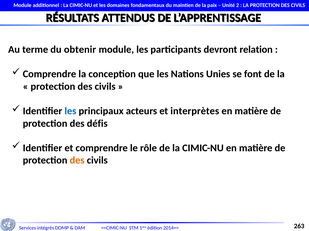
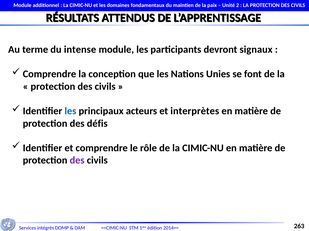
obtenir: obtenir -> intense
relation: relation -> signaux
des at (77, 161) colour: orange -> purple
